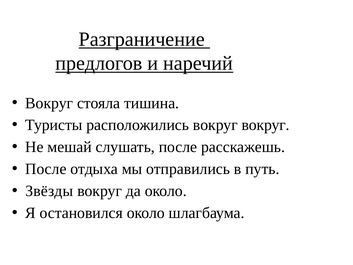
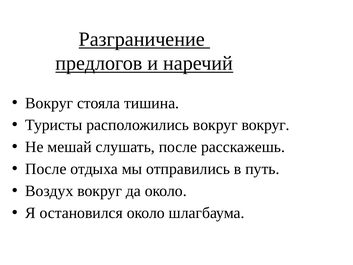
Звёзды: Звёзды -> Воздух
